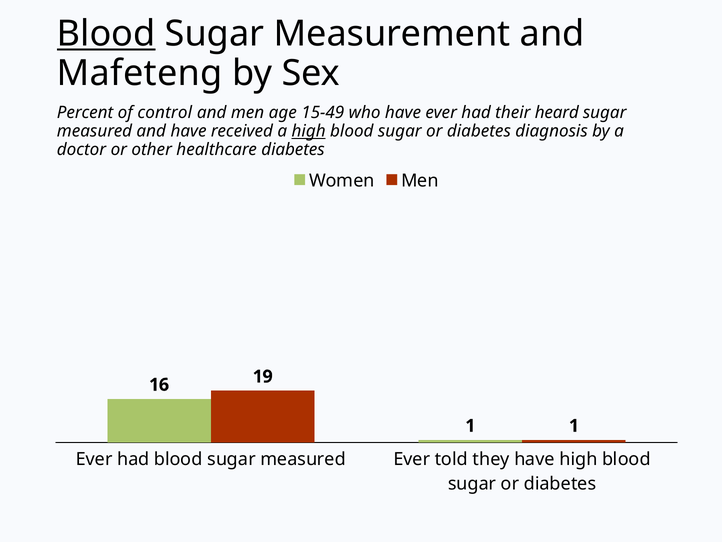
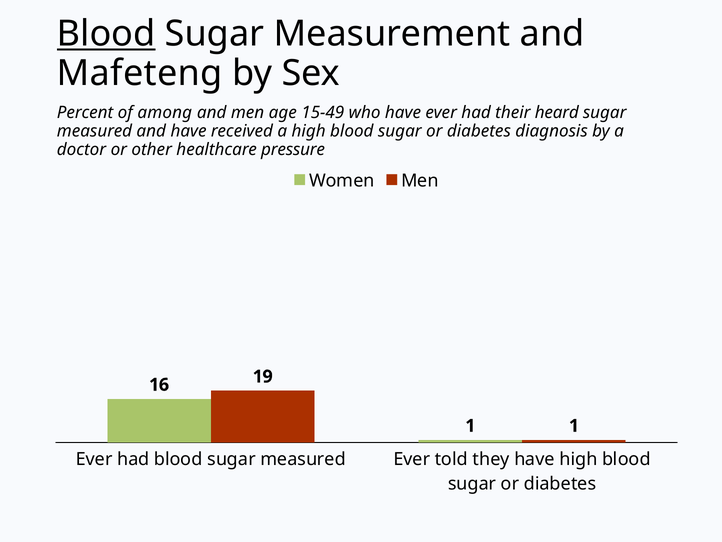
control: control -> among
high at (309, 131) underline: present -> none
healthcare diabetes: diabetes -> pressure
